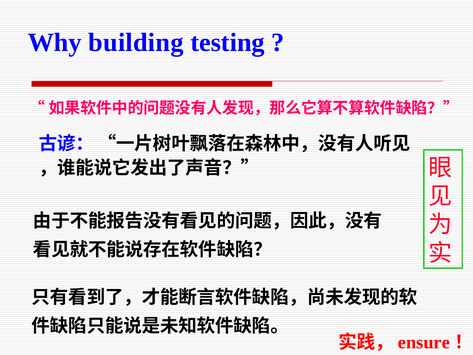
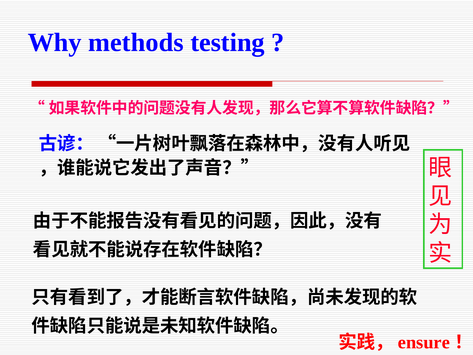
building: building -> methods
